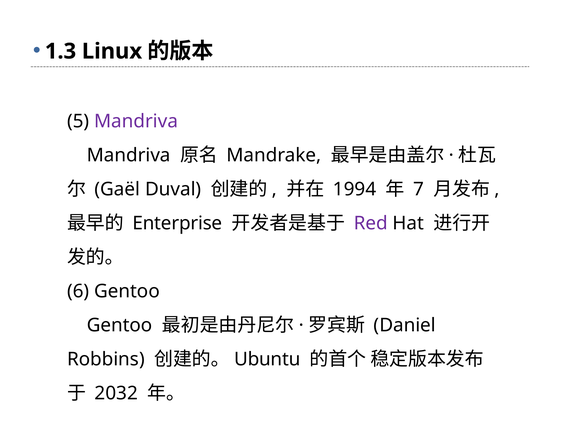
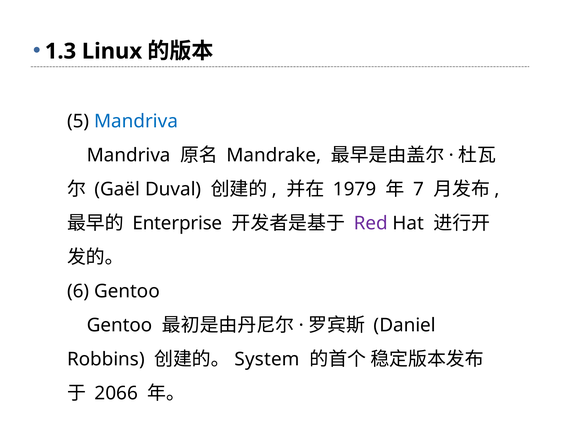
Mandriva at (136, 121) colour: purple -> blue
1994: 1994 -> 1979
Ubuntu: Ubuntu -> System
2032: 2032 -> 2066
